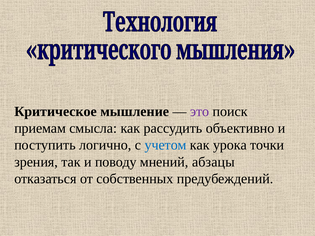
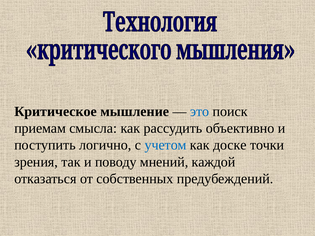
это colour: purple -> blue
урока: урока -> доске
абзацы: абзацы -> каждой
